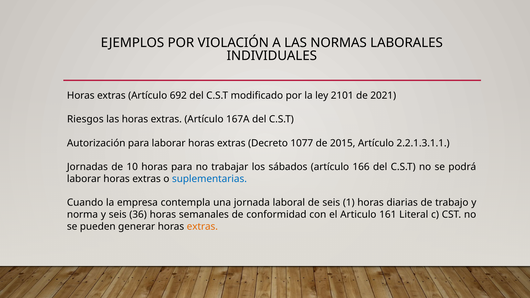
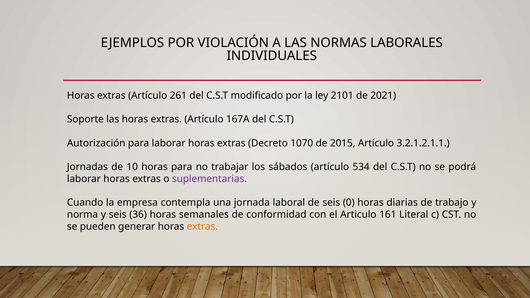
692: 692 -> 261
Riesgos: Riesgos -> Soporte
1077: 1077 -> 1070
2.2.1.3.1.1: 2.2.1.3.1.1 -> 3.2.1.2.1.1
166: 166 -> 534
suplementarias colour: blue -> purple
1: 1 -> 0
